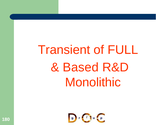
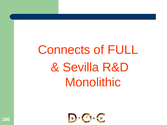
Transient: Transient -> Connects
Based: Based -> Sevilla
